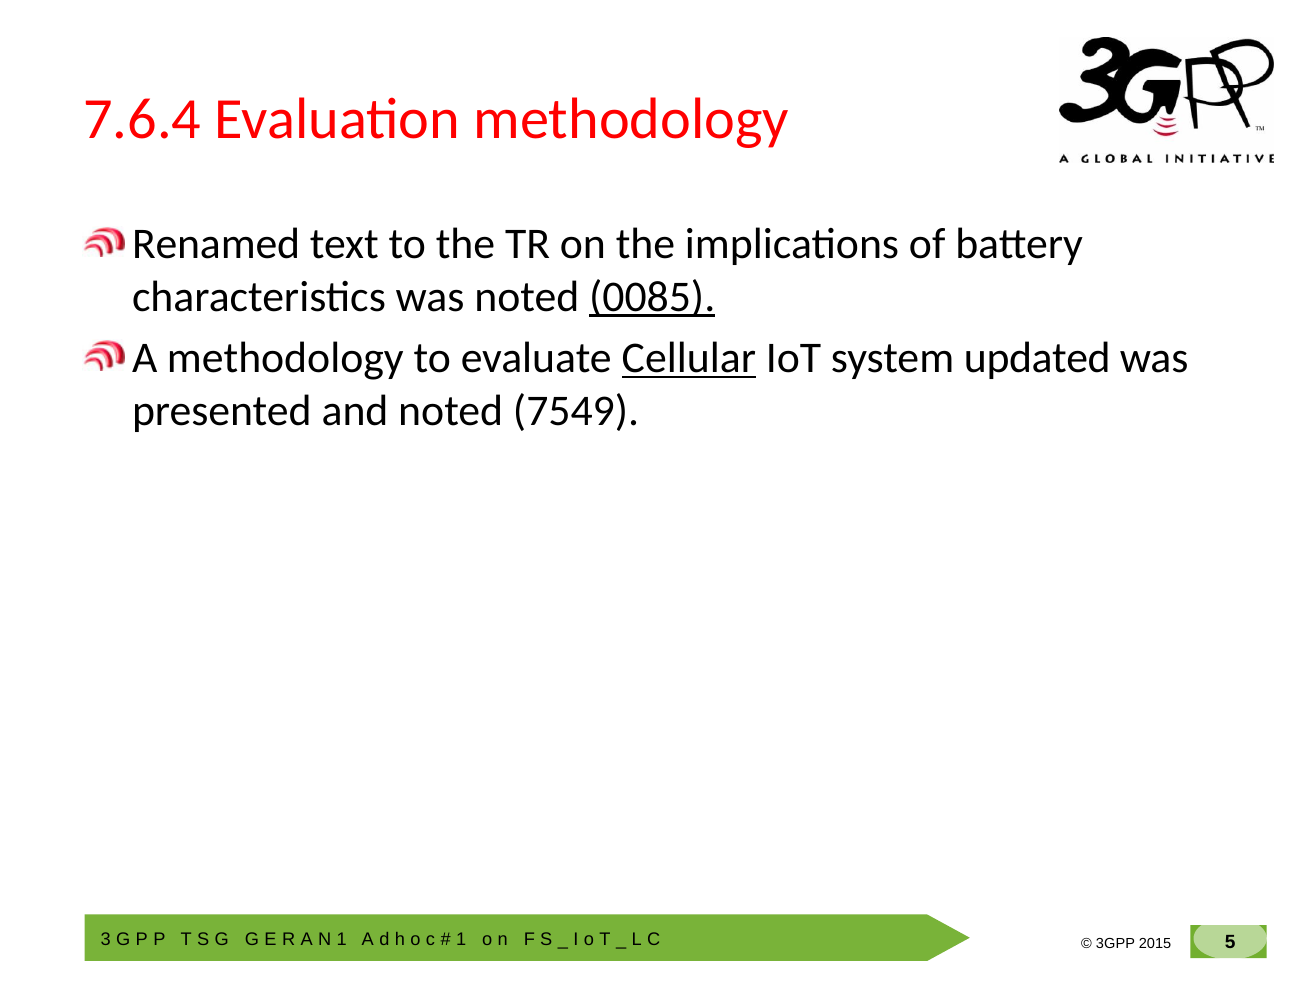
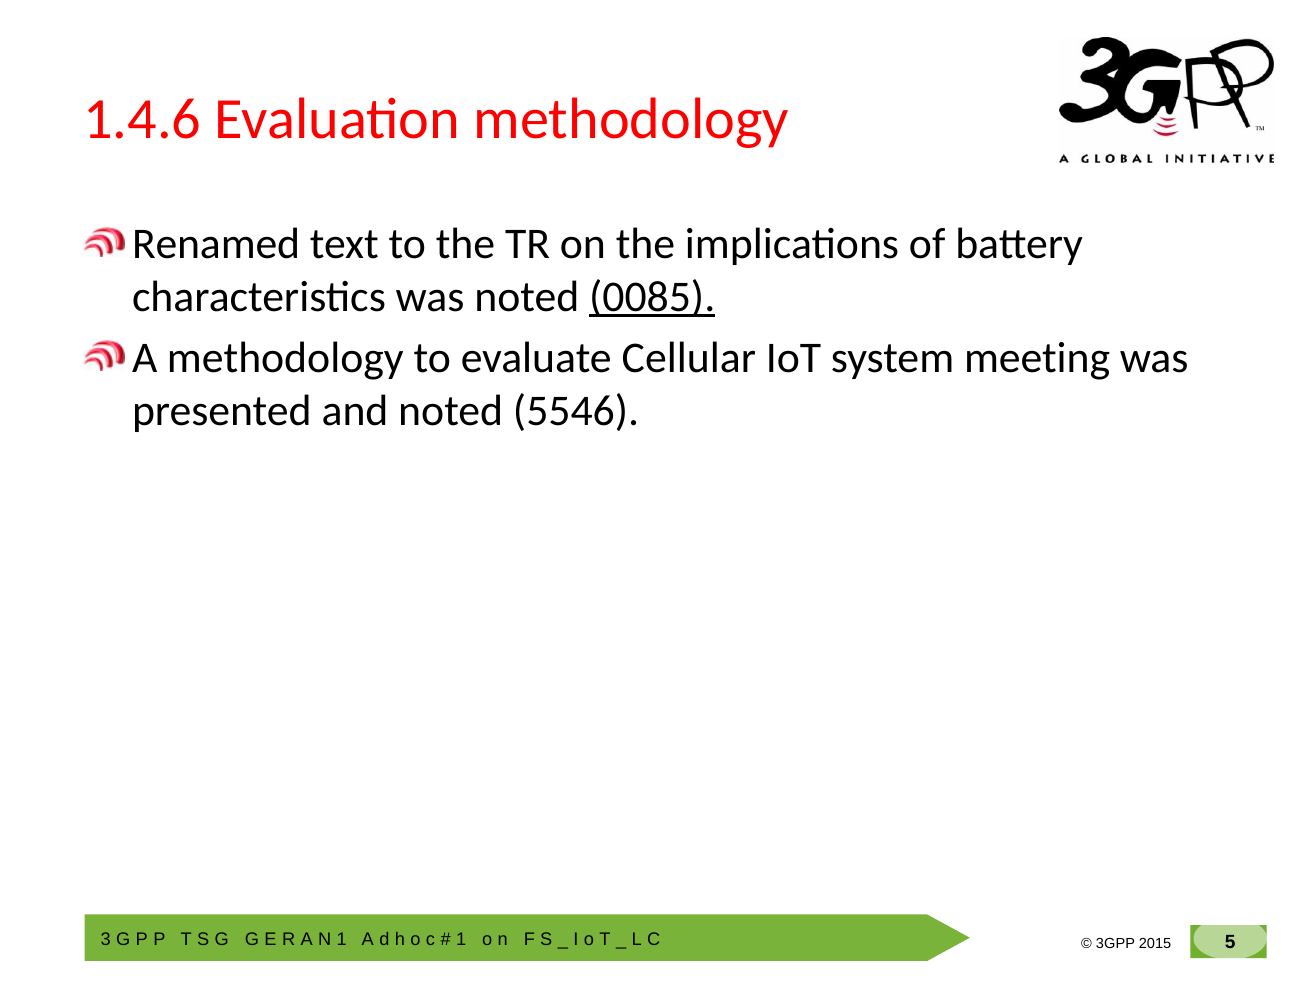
7.6.4: 7.6.4 -> 1.4.6
Cellular underline: present -> none
updated: updated -> meeting
7549: 7549 -> 5546
